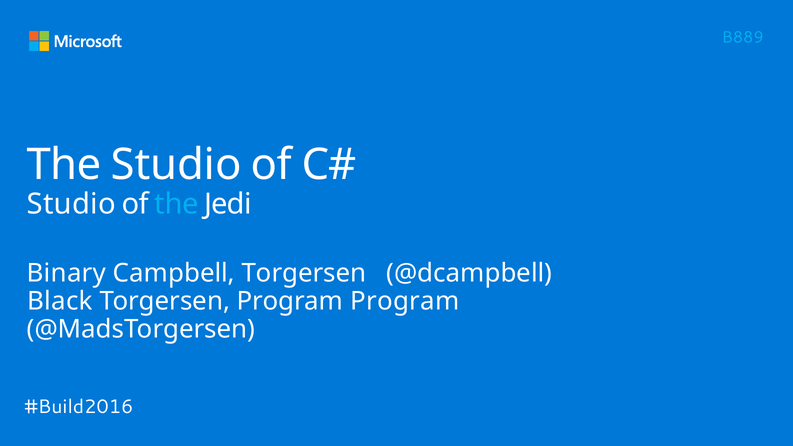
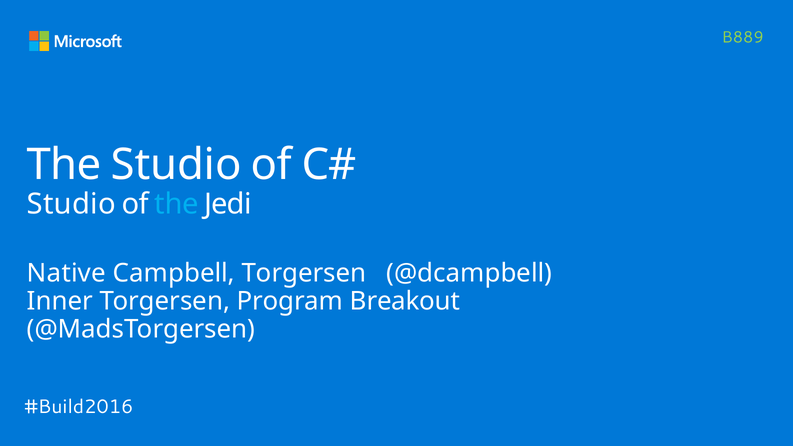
B889 colour: light blue -> light green
Binary: Binary -> Native
Black: Black -> Inner
Program Program: Program -> Breakout
